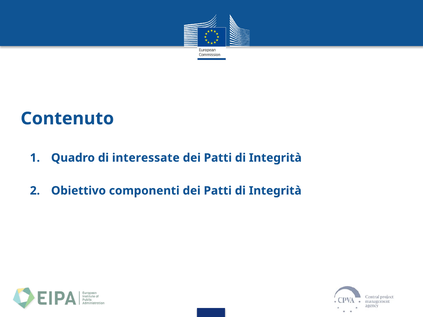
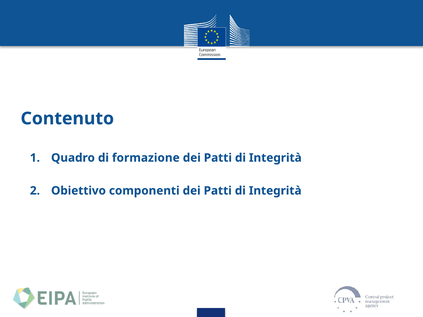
interessate: interessate -> formazione
